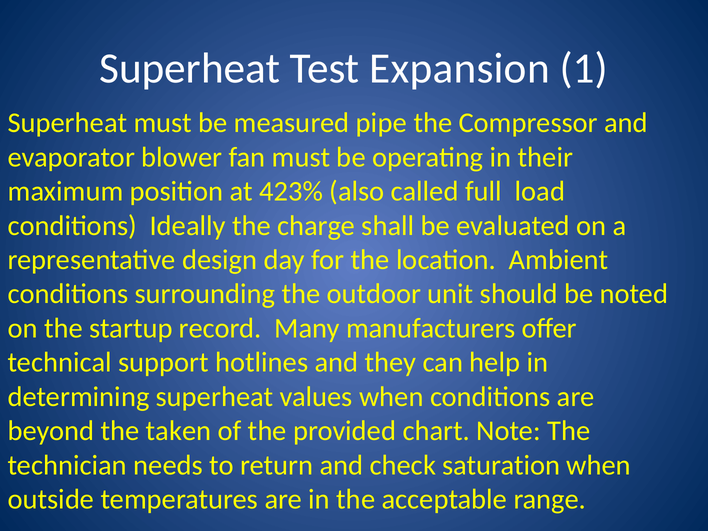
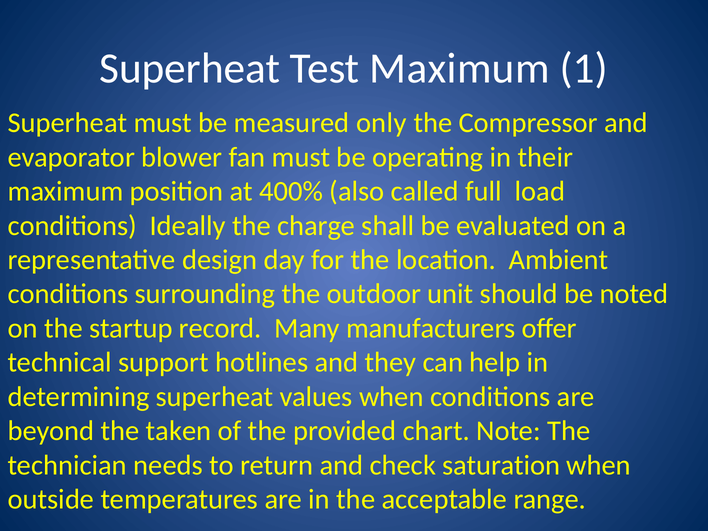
Test Expansion: Expansion -> Maximum
pipe: pipe -> only
423%: 423% -> 400%
